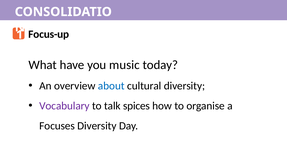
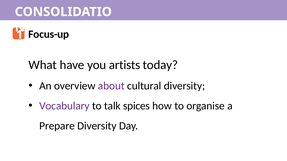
music: music -> artists
about colour: blue -> purple
Focuses: Focuses -> Prepare
